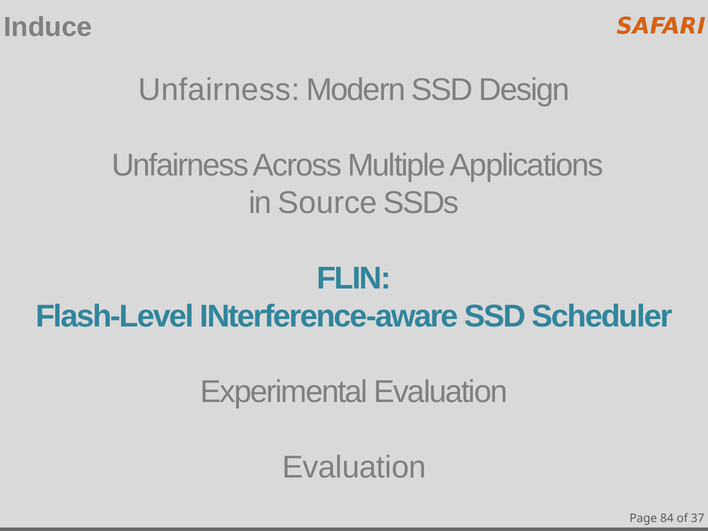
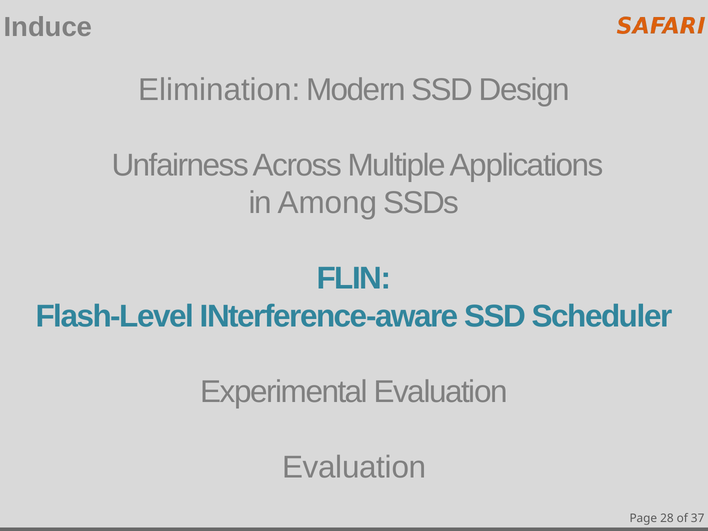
Unfairness at (219, 90): Unfairness -> Elimination
Source: Source -> Among
84: 84 -> 28
